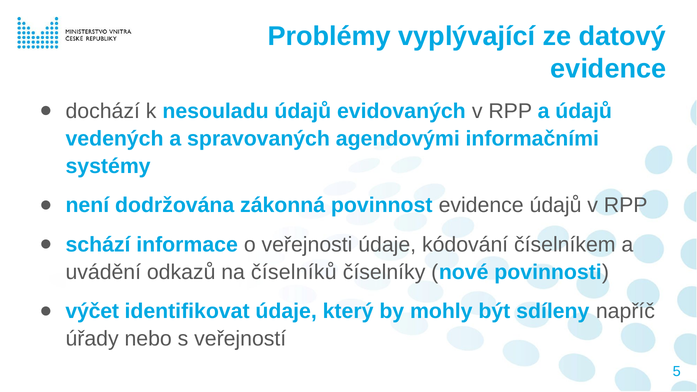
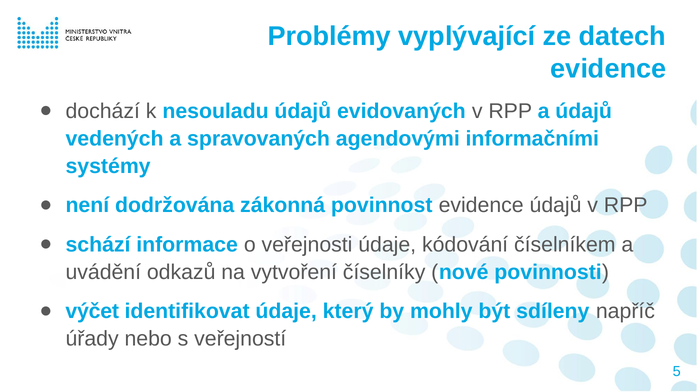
datový: datový -> datech
číselníků: číselníků -> vytvoření
